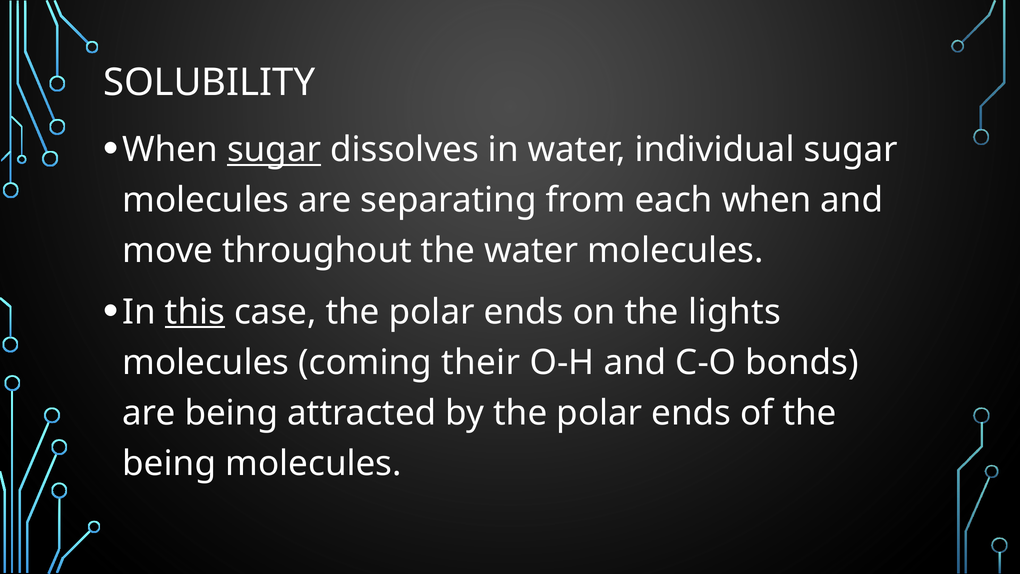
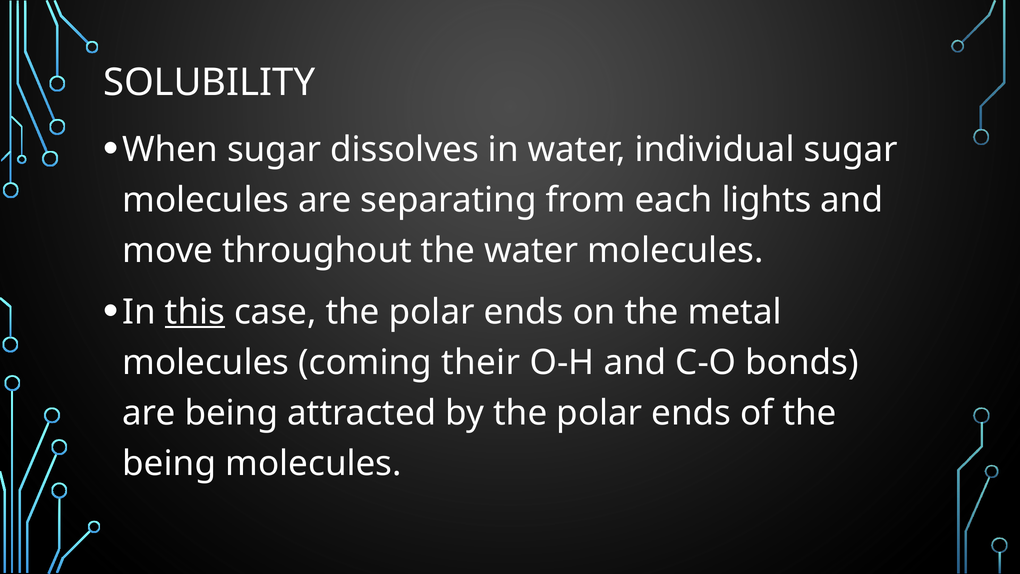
sugar at (274, 150) underline: present -> none
each when: when -> lights
lights: lights -> metal
